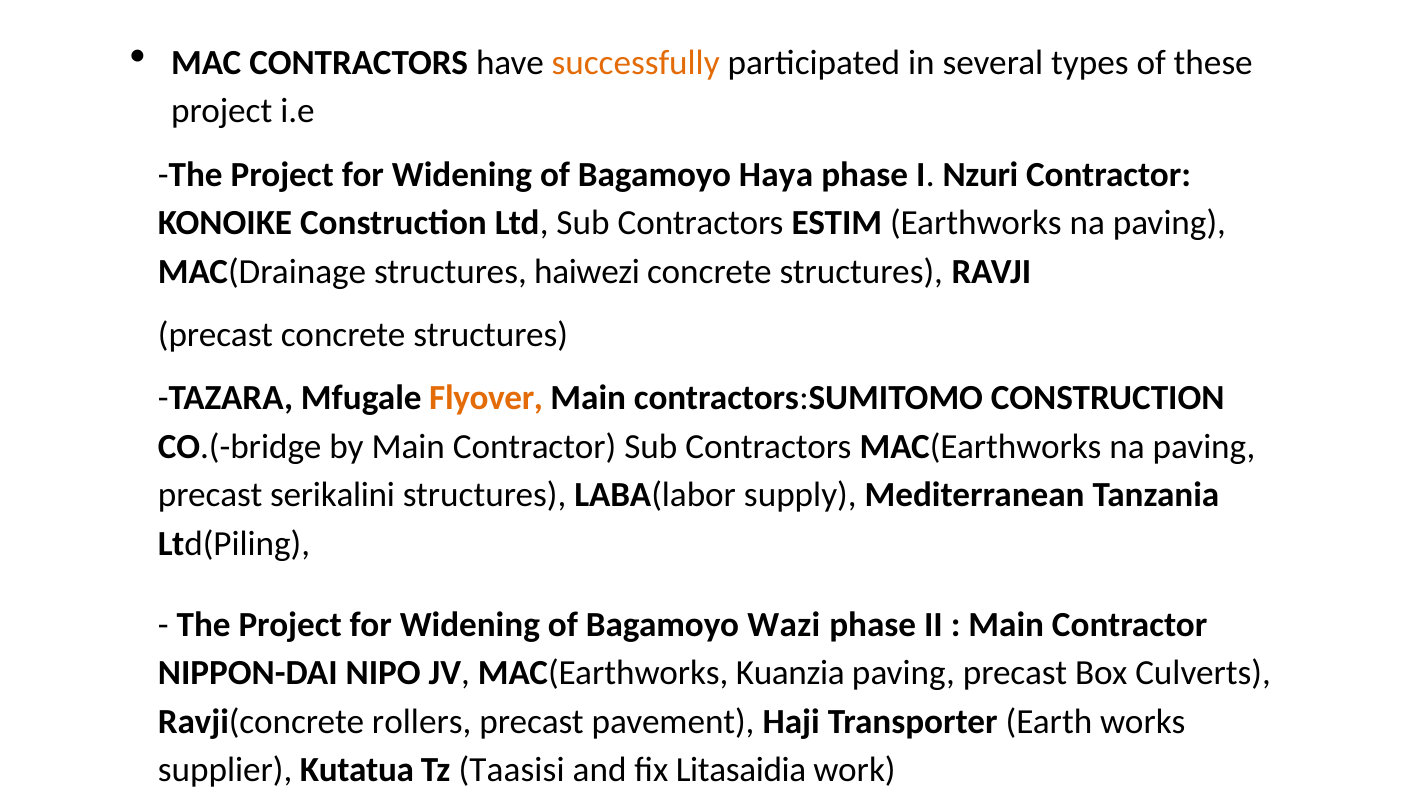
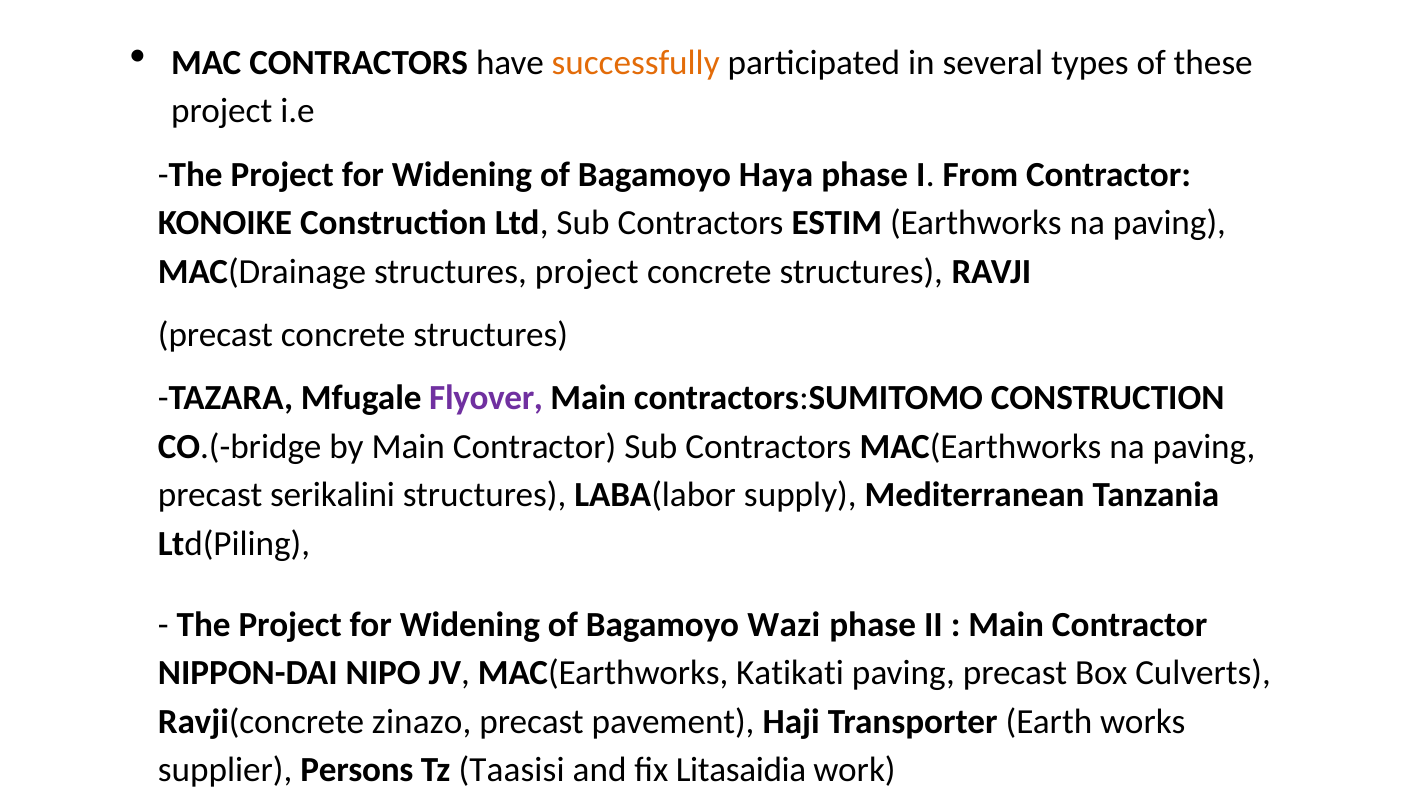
Nzuri: Nzuri -> From
structures haiwezi: haiwezi -> project
Flyover colour: orange -> purple
Kuanzia: Kuanzia -> Katikati
rollers: rollers -> zinazo
Kutatua: Kutatua -> Persons
